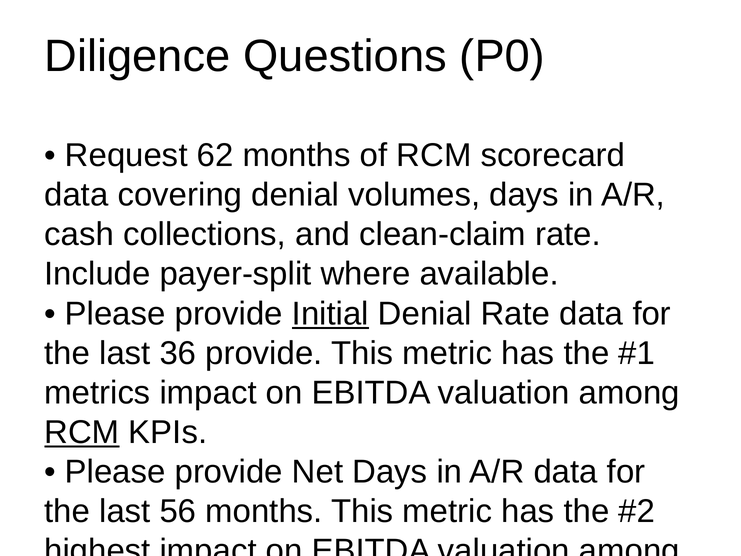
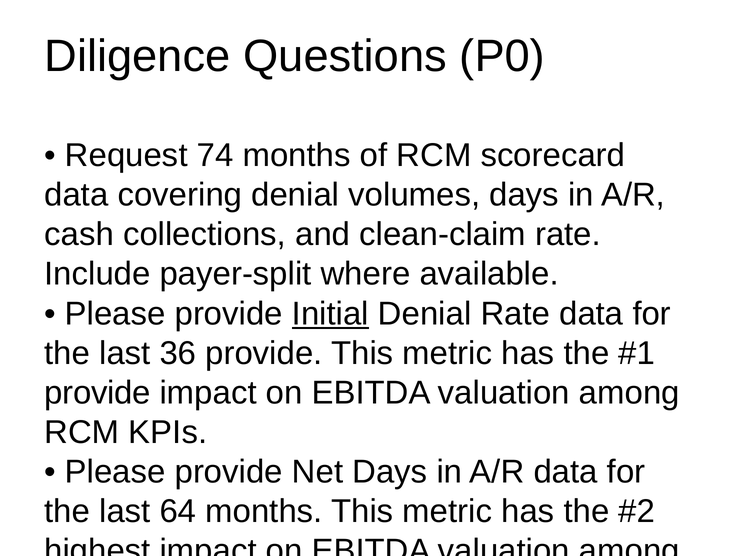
62: 62 -> 74
metrics at (97, 393): metrics -> provide
RCM at (82, 432) underline: present -> none
56: 56 -> 64
